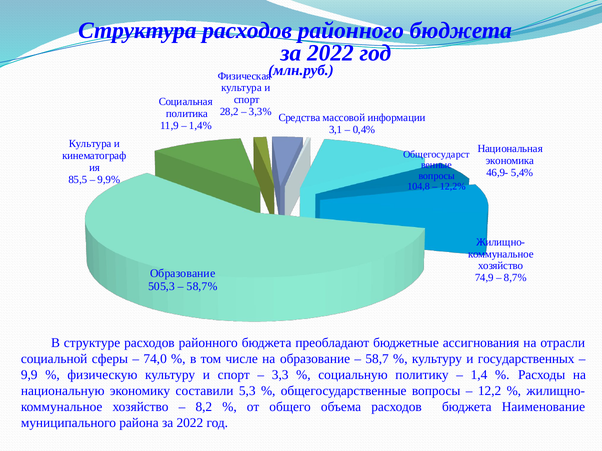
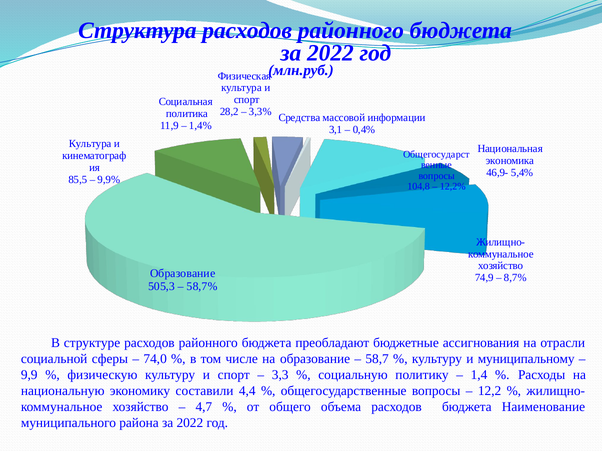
государственных: государственных -> муниципальному
5,3: 5,3 -> 4,4
8,2: 8,2 -> 4,7
